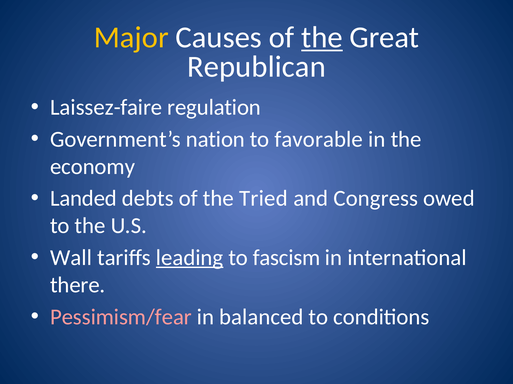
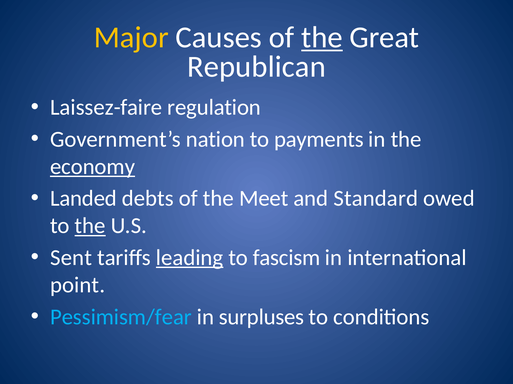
favorable: favorable -> payments
economy underline: none -> present
Tried: Tried -> Meet
Congress: Congress -> Standard
the at (90, 226) underline: none -> present
Wall: Wall -> Sent
there: there -> point
Pessimism/fear colour: pink -> light blue
balanced: balanced -> surpluses
